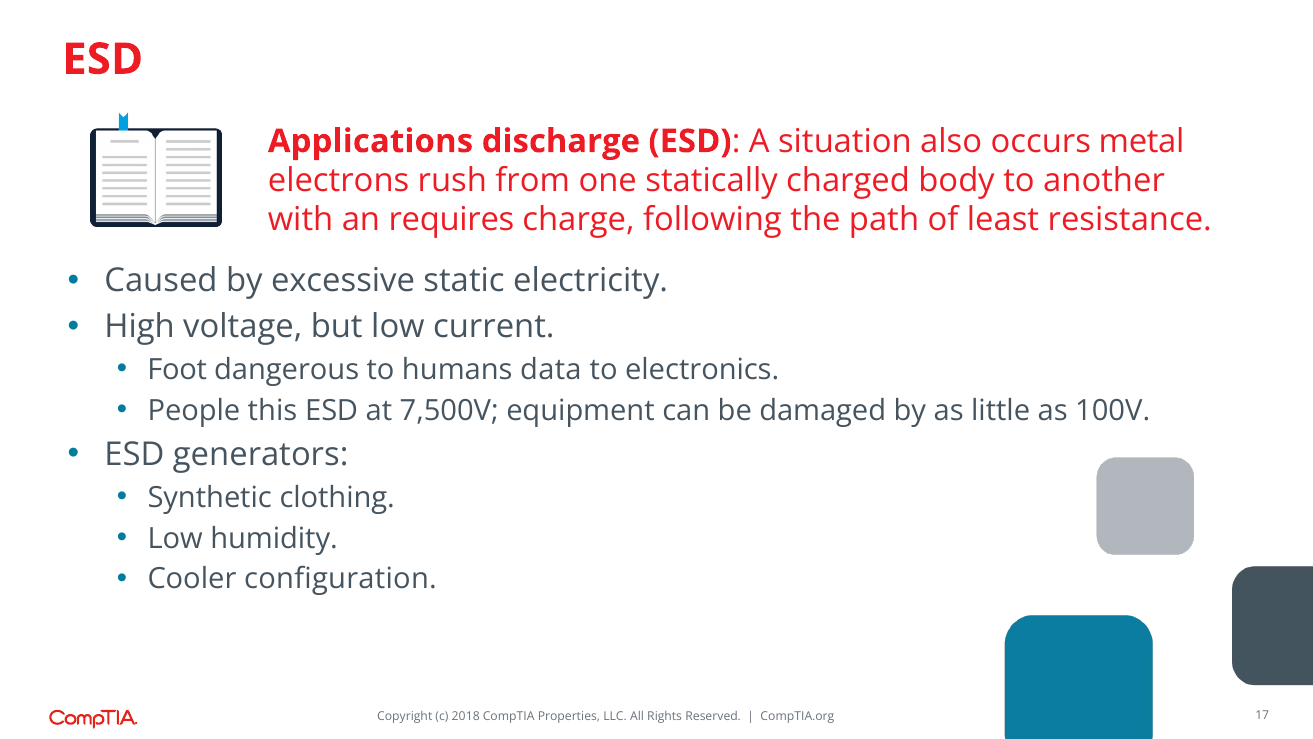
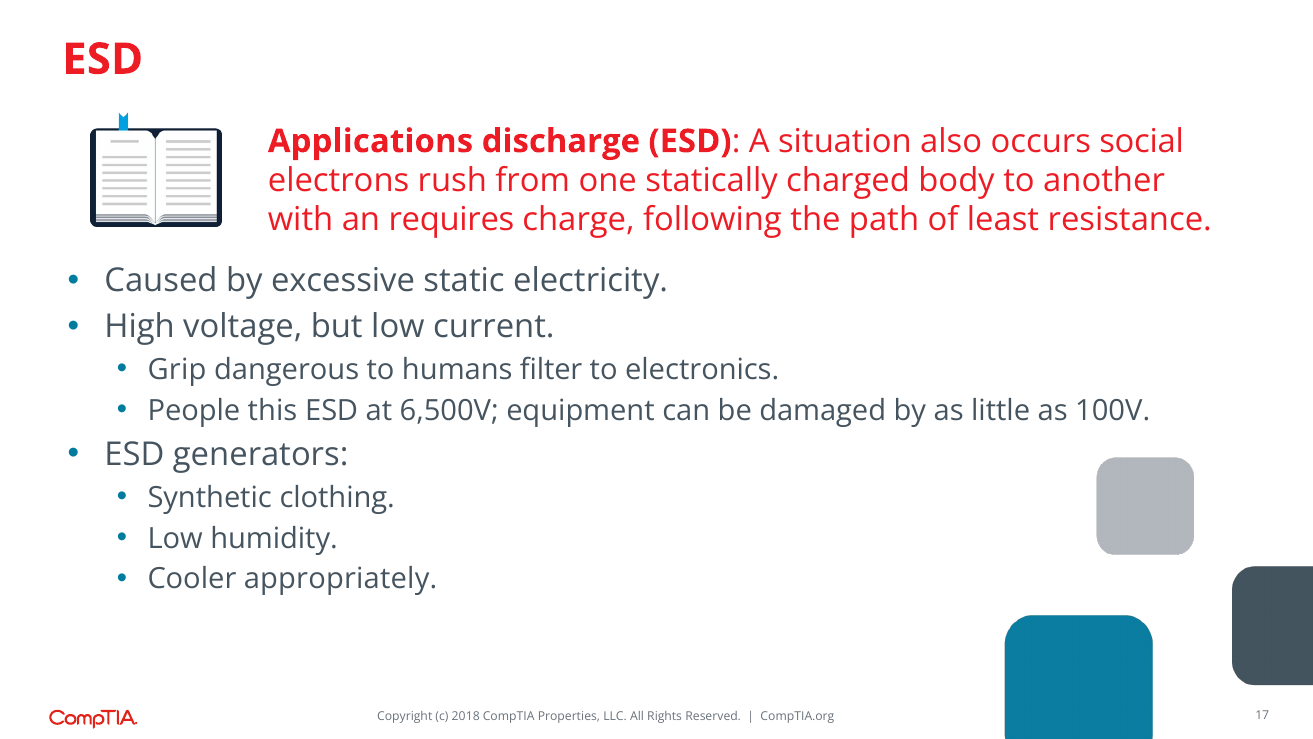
metal: metal -> social
Foot: Foot -> Grip
data: data -> filter
7,500V: 7,500V -> 6,500V
configuration: configuration -> appropriately
